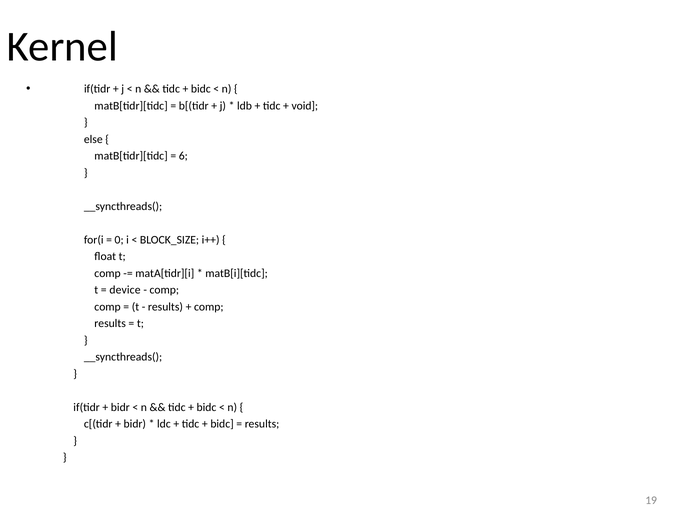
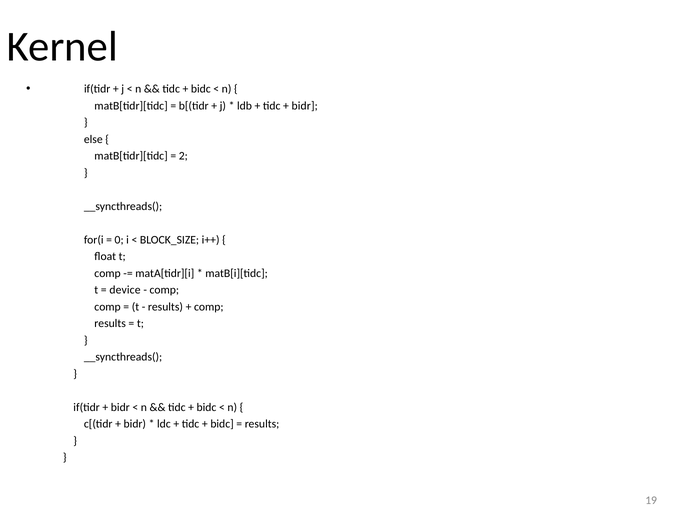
void at (305, 106): void -> bidr
6: 6 -> 2
